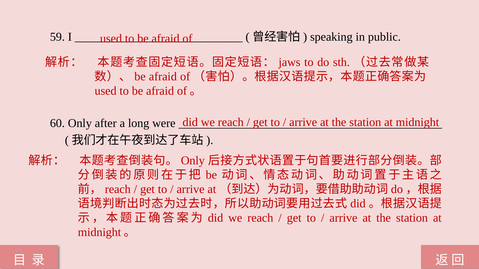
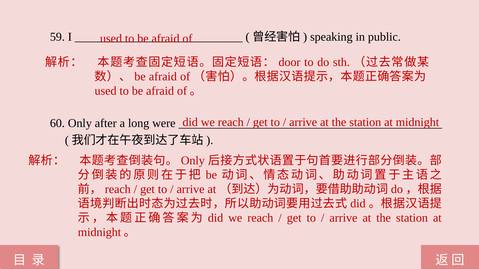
jaws: jaws -> door
